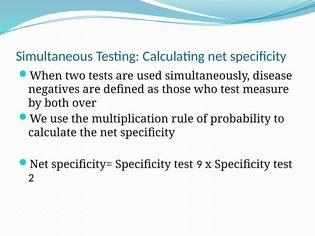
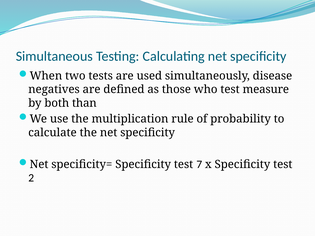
over: over -> than
9: 9 -> 7
